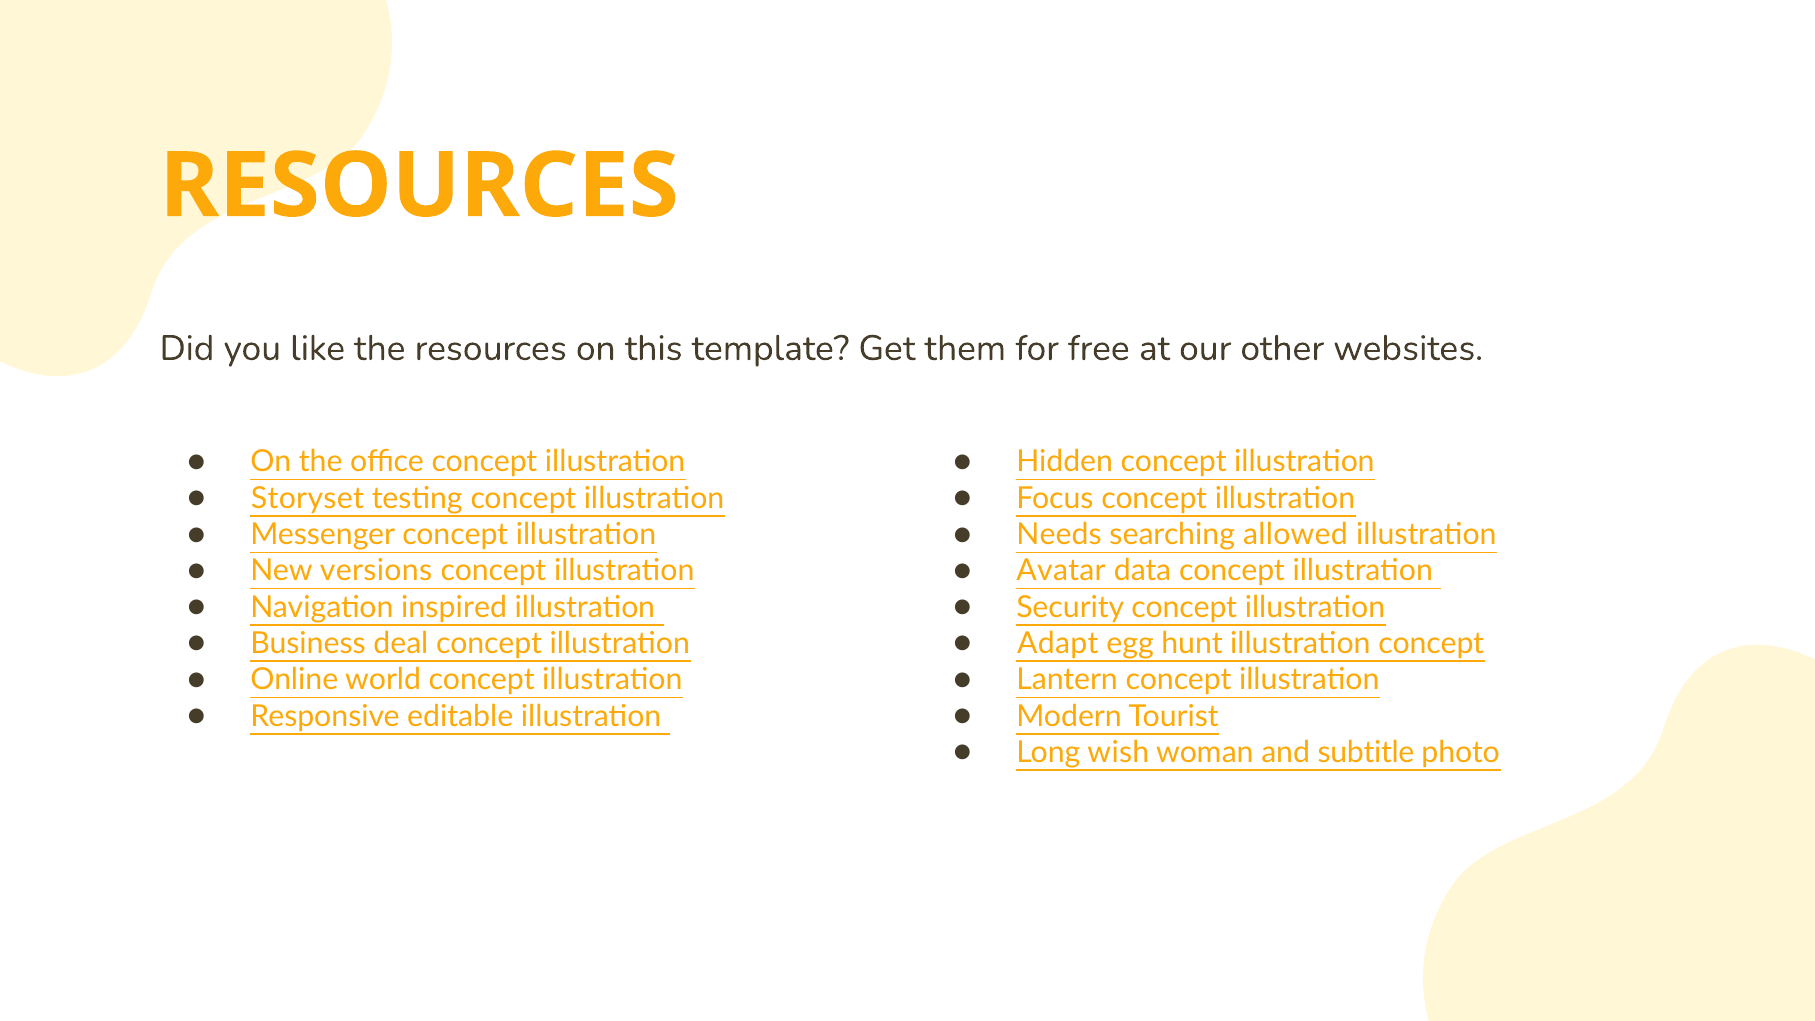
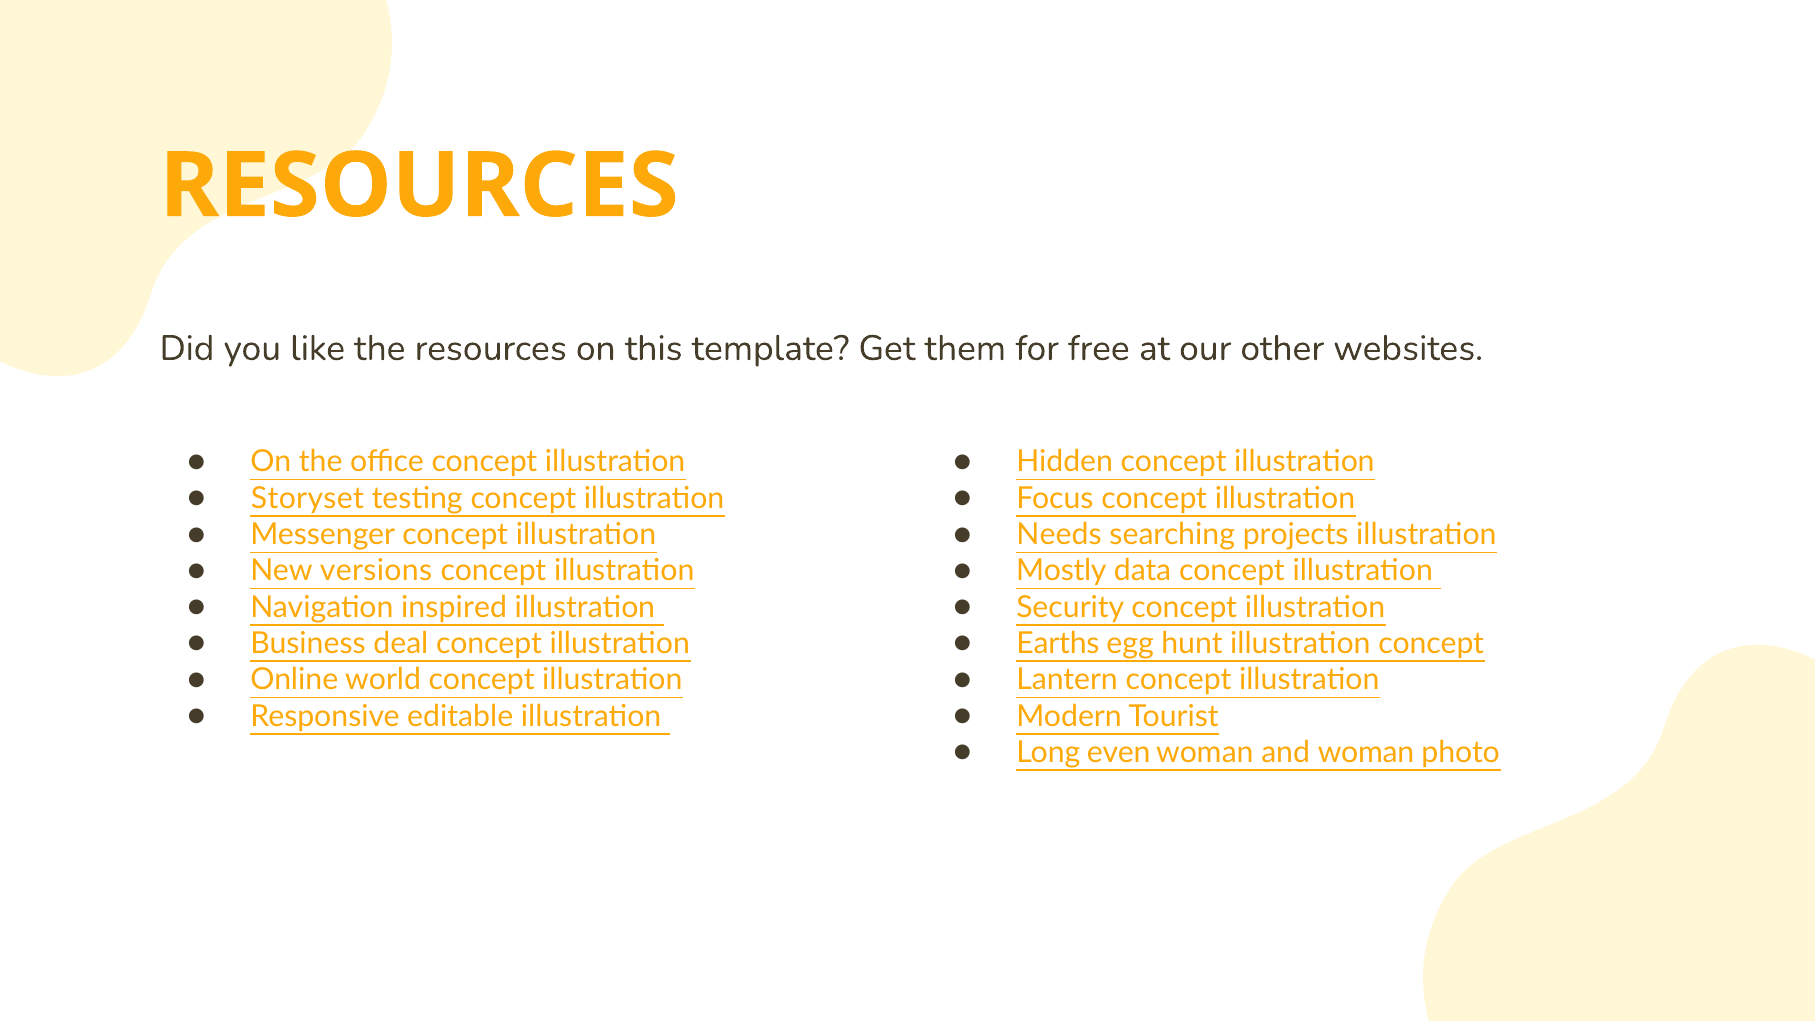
allowed: allowed -> projects
Avatar: Avatar -> Mostly
Adapt: Adapt -> Earths
wish: wish -> even
and subtitle: subtitle -> woman
